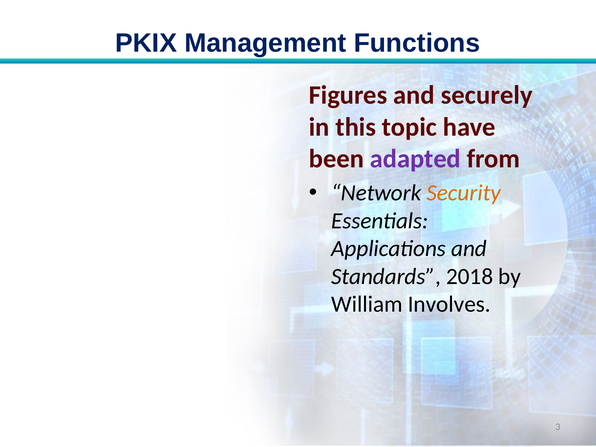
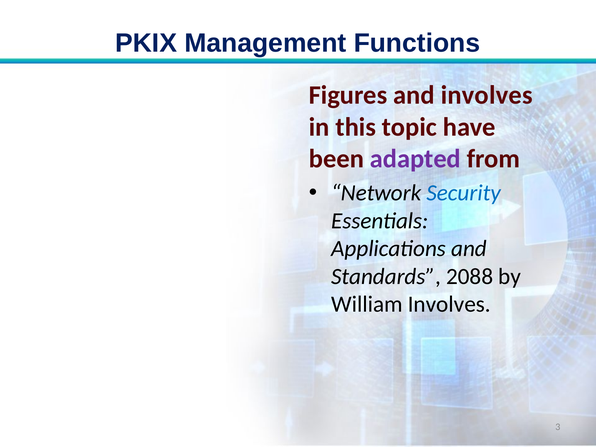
and securely: securely -> involves
Security colour: orange -> blue
2018: 2018 -> 2088
